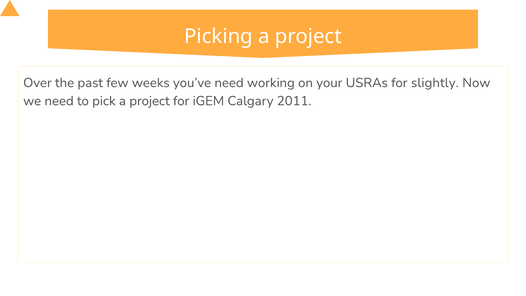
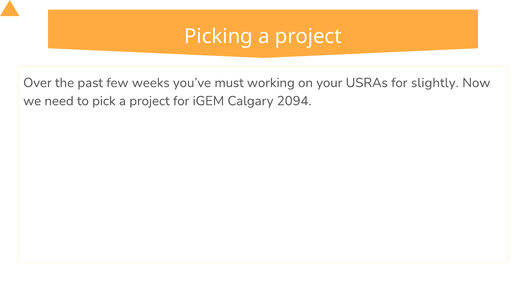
you’ve need: need -> must
2011: 2011 -> 2094
